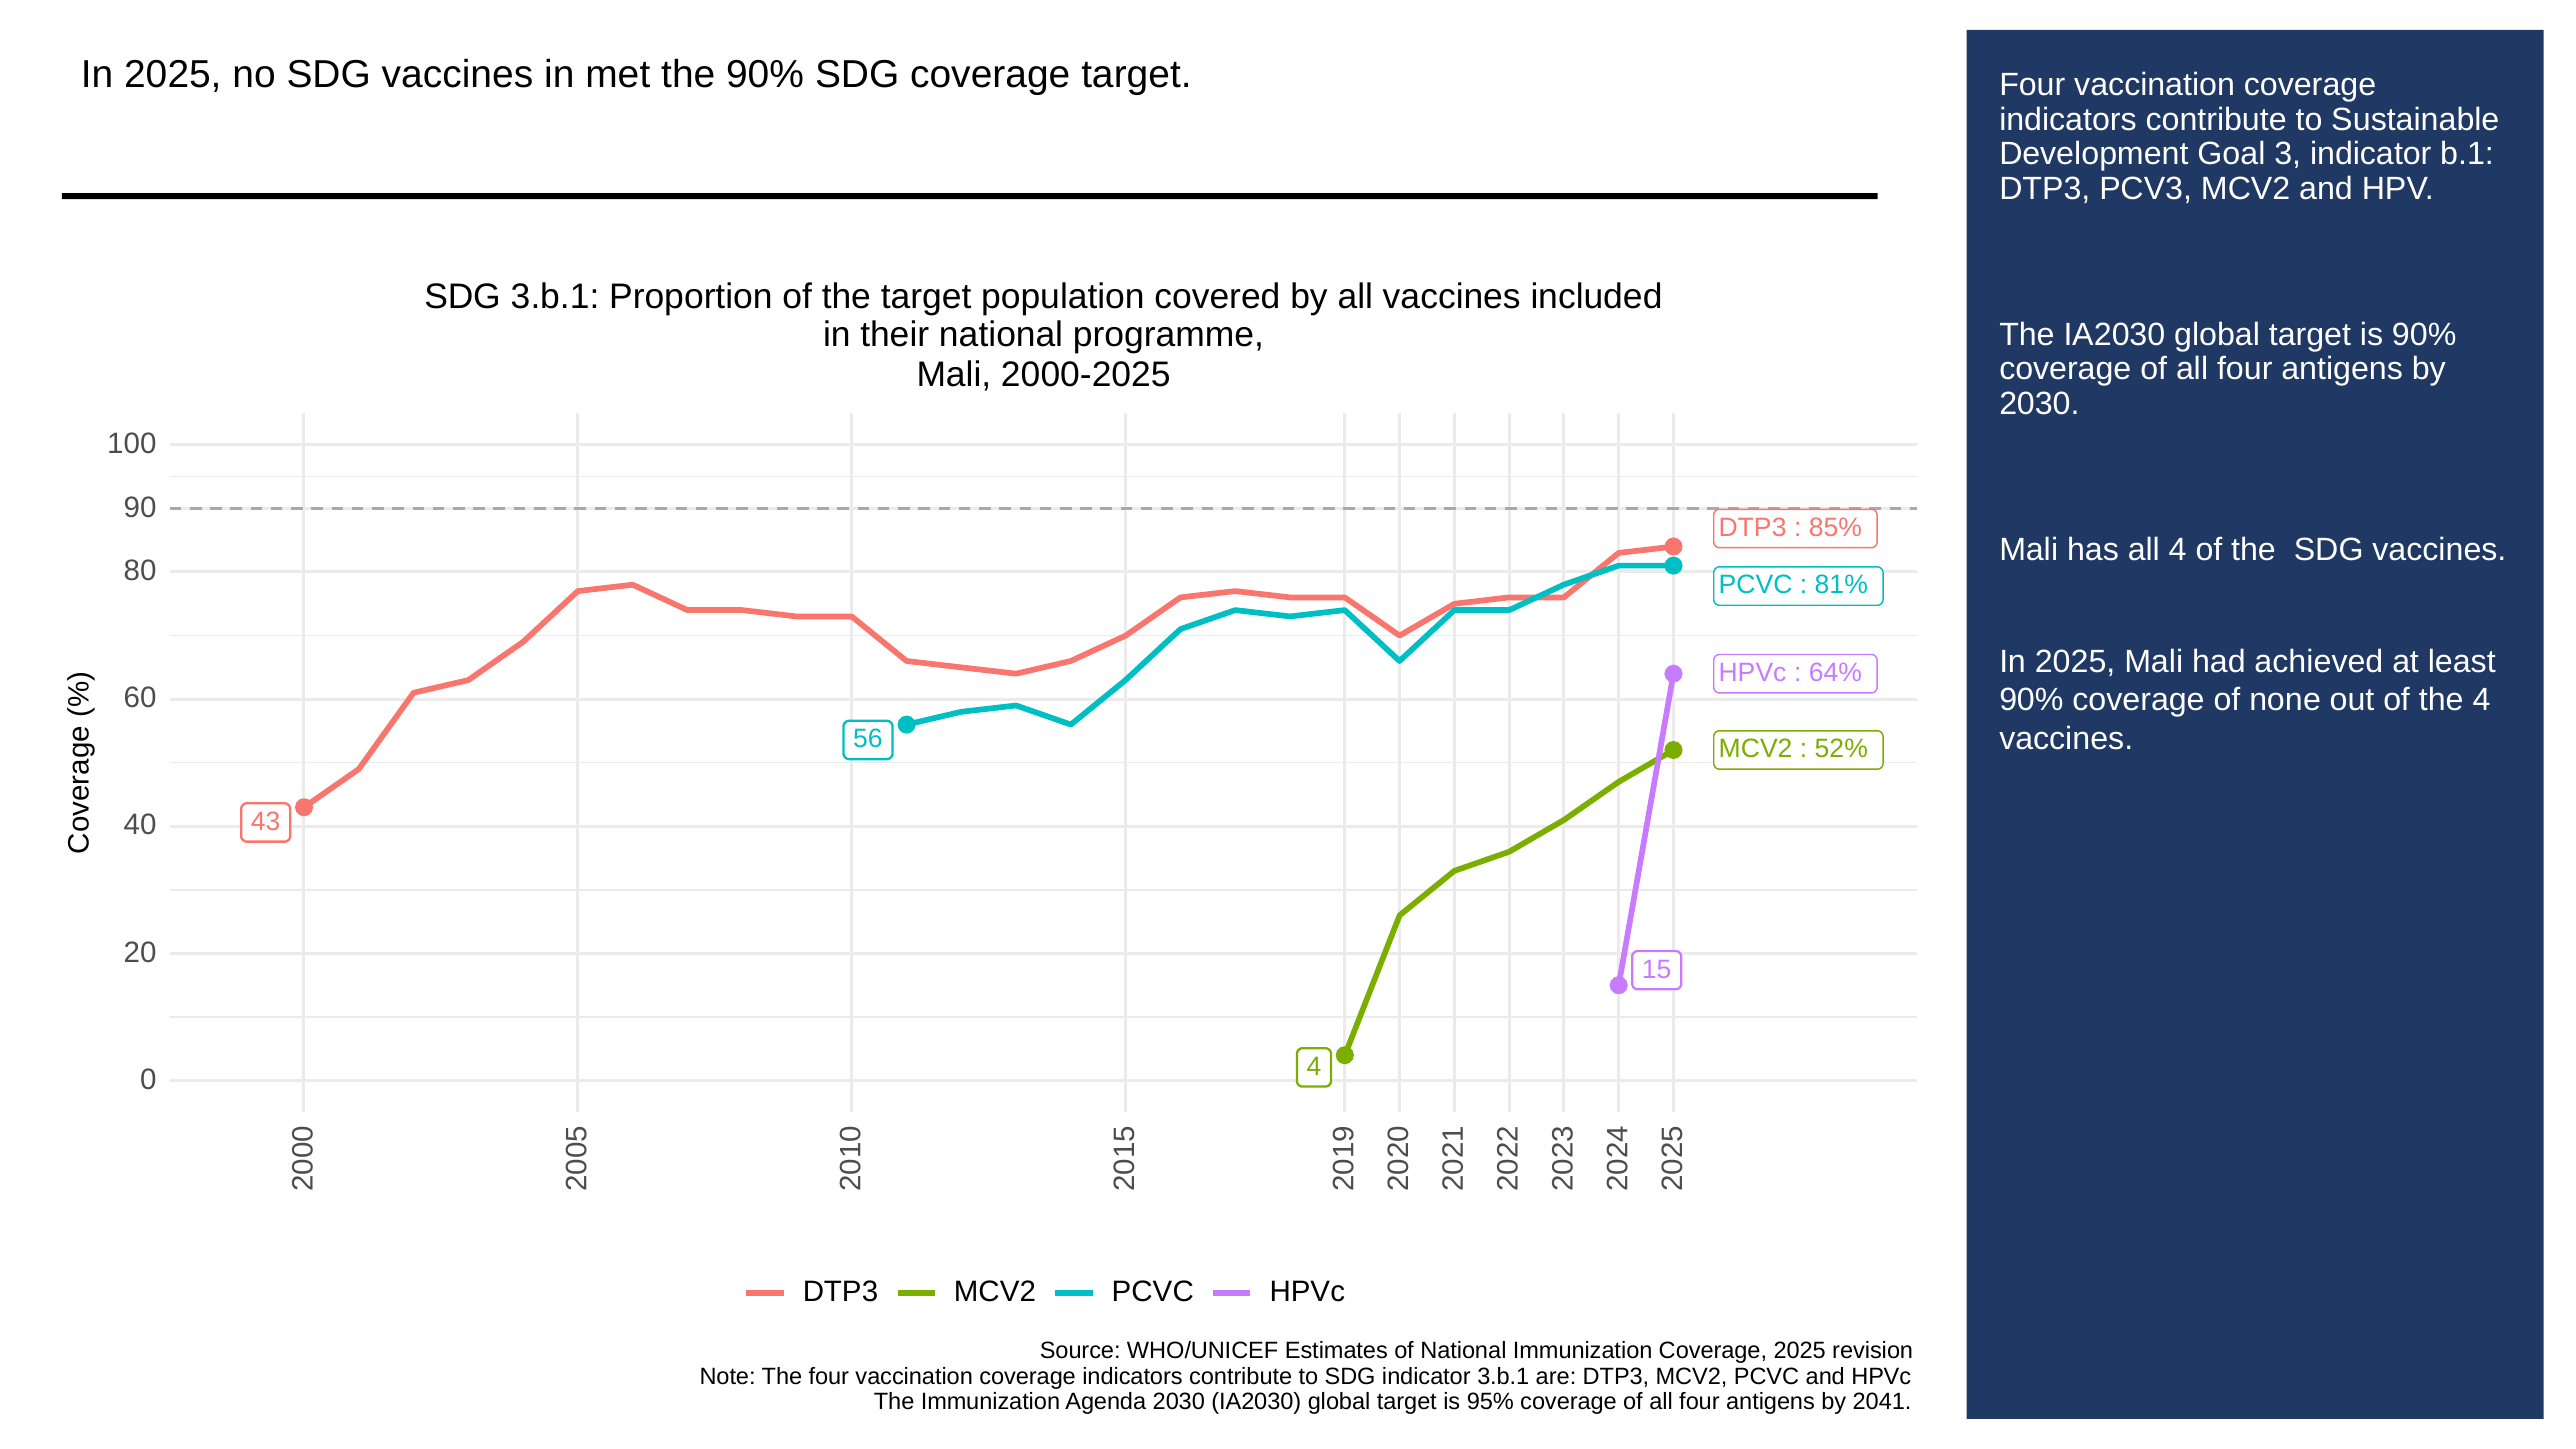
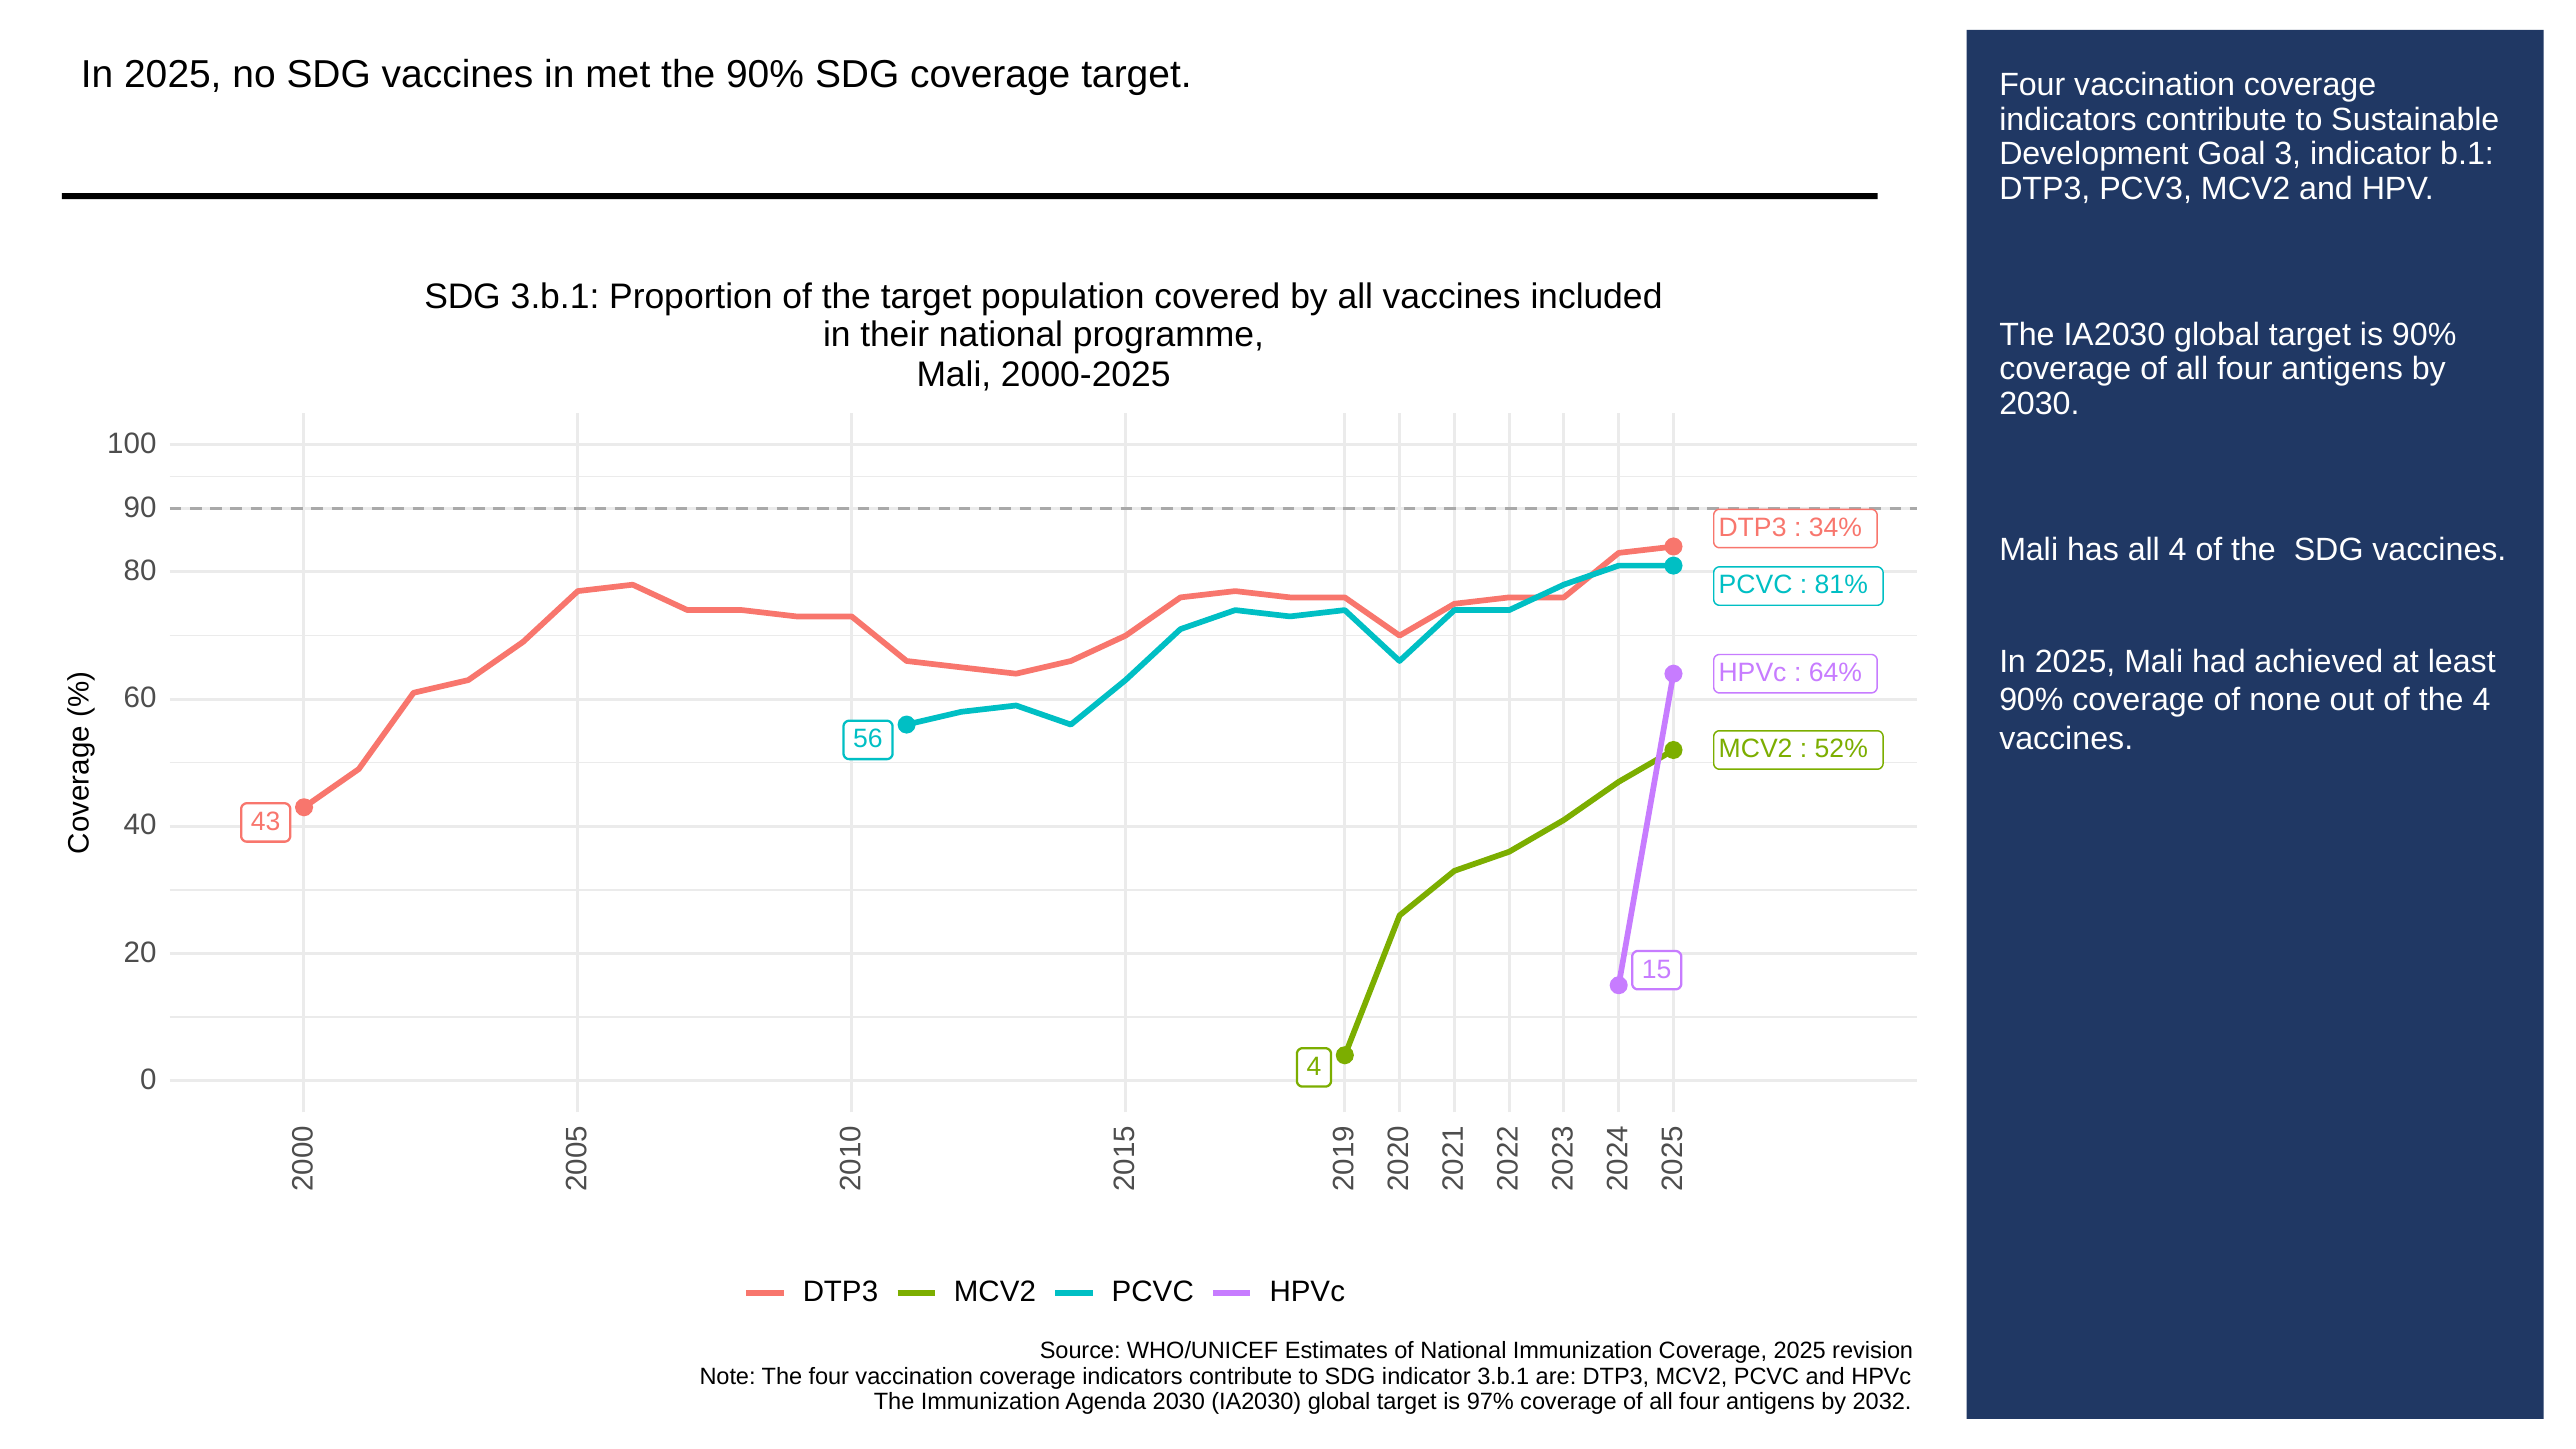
85%: 85% -> 34%
95%: 95% -> 97%
2041: 2041 -> 2032
